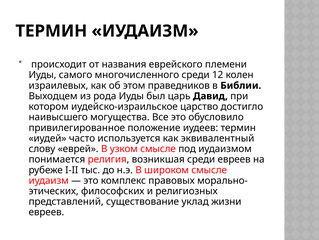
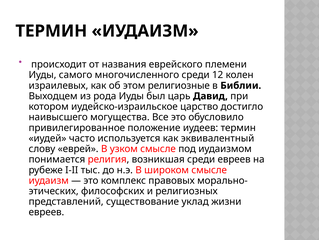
праведников: праведников -> религиозные
